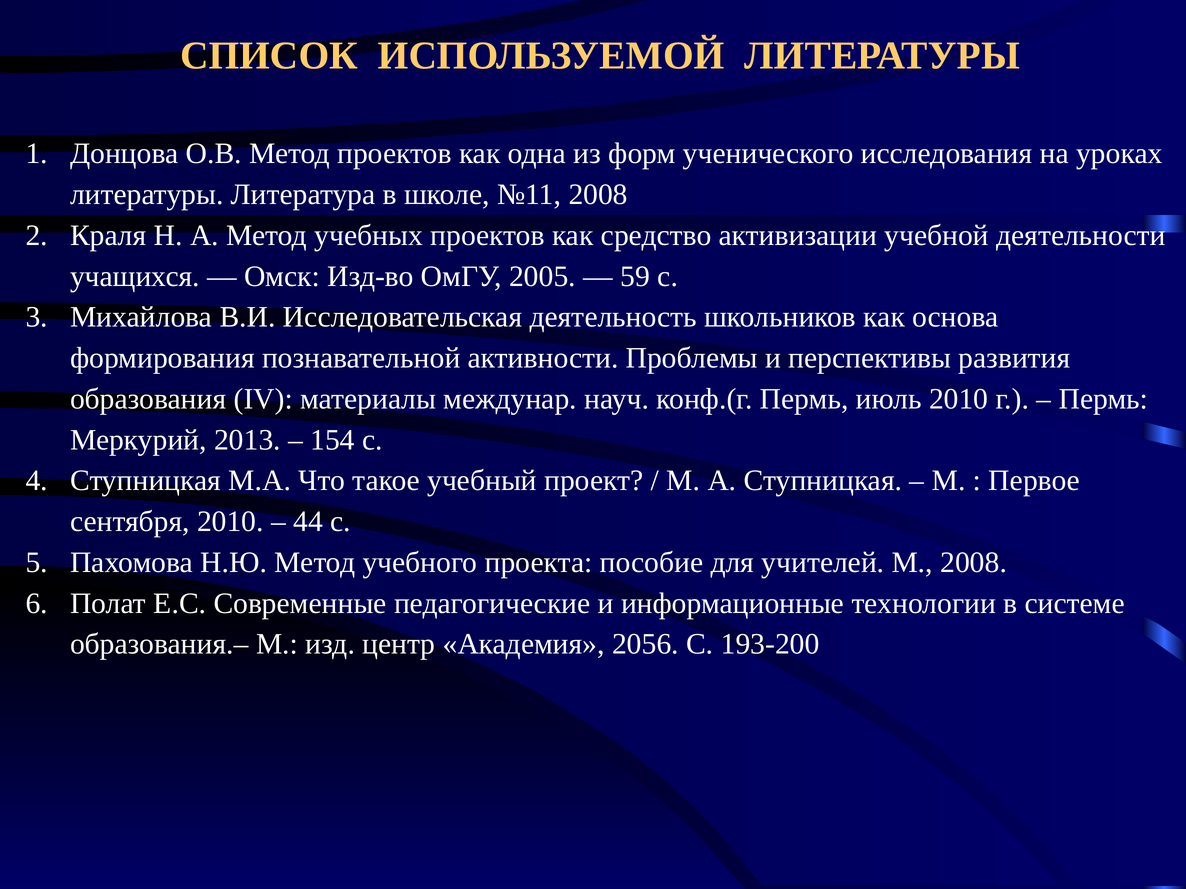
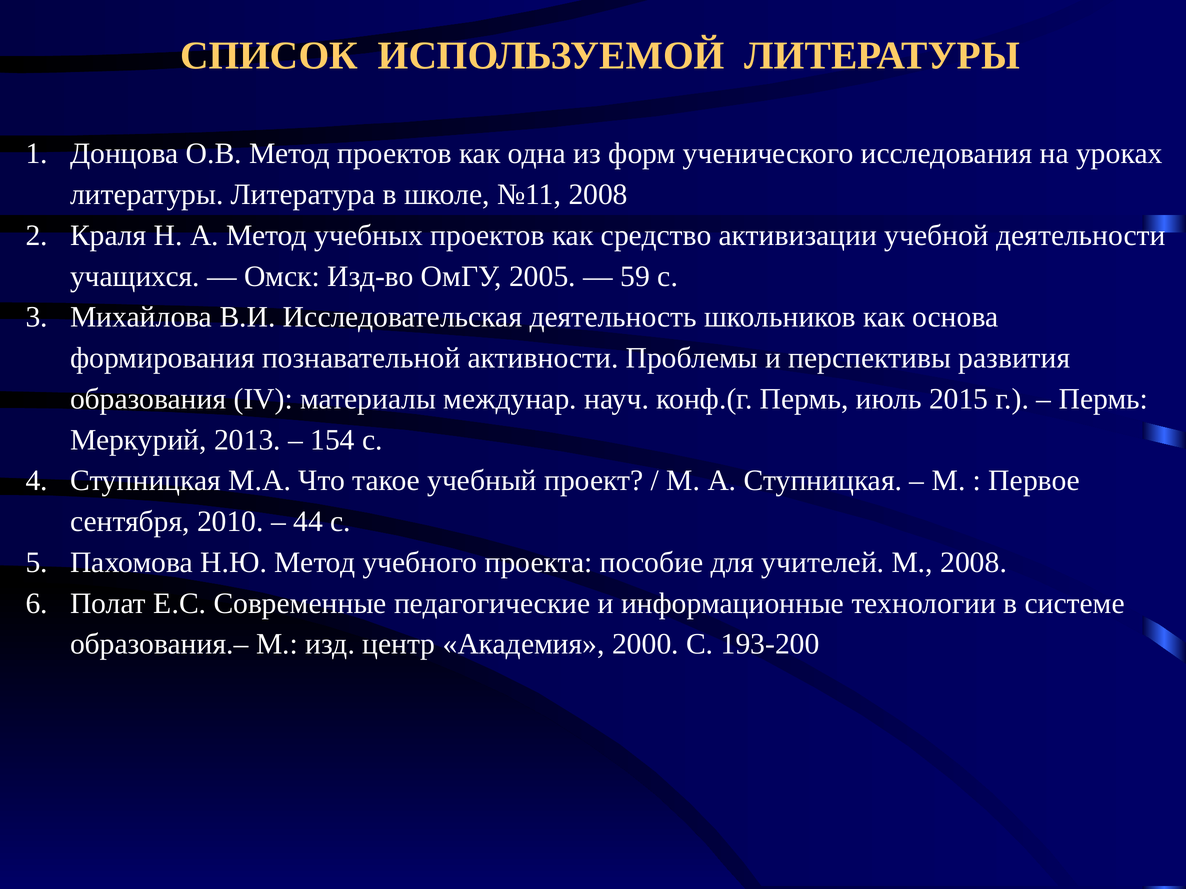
июль 2010: 2010 -> 2015
2056: 2056 -> 2000
